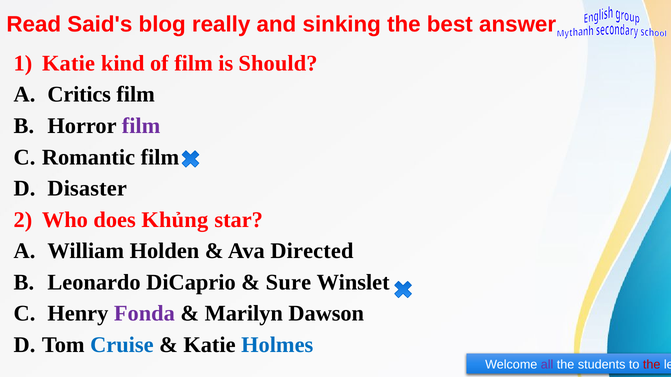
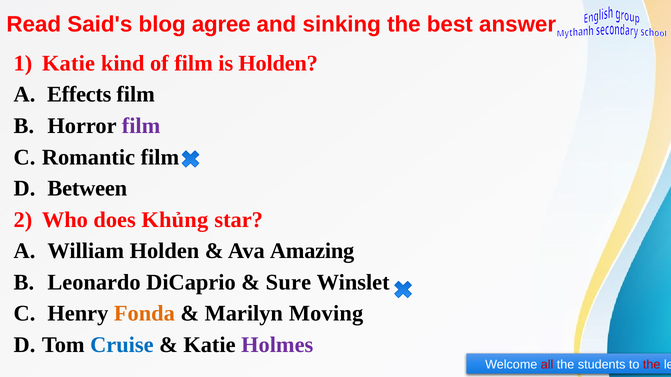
really: really -> agree
is Should: Should -> Holden
Critics: Critics -> Effects
Disaster: Disaster -> Between
Directed: Directed -> Amazing
Fonda colour: purple -> orange
Dawson: Dawson -> Moving
Holmes colour: blue -> purple
all colour: purple -> red
